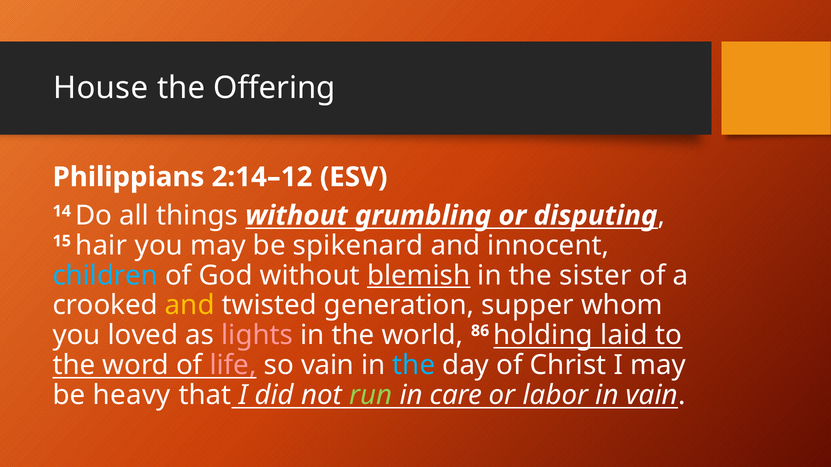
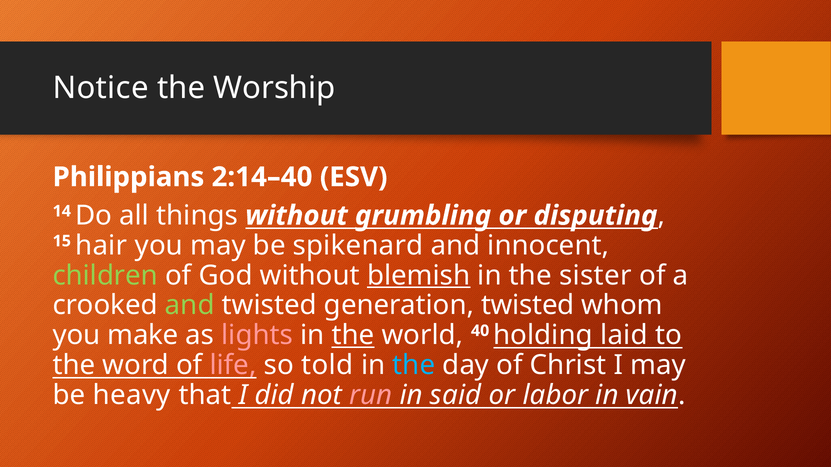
House: House -> Notice
Offering: Offering -> Worship
2:14–12: 2:14–12 -> 2:14–40
children colour: light blue -> light green
and at (190, 306) colour: yellow -> light green
generation supper: supper -> twisted
loved: loved -> make
the at (353, 336) underline: none -> present
86: 86 -> 40
so vain: vain -> told
run colour: light green -> pink
care: care -> said
